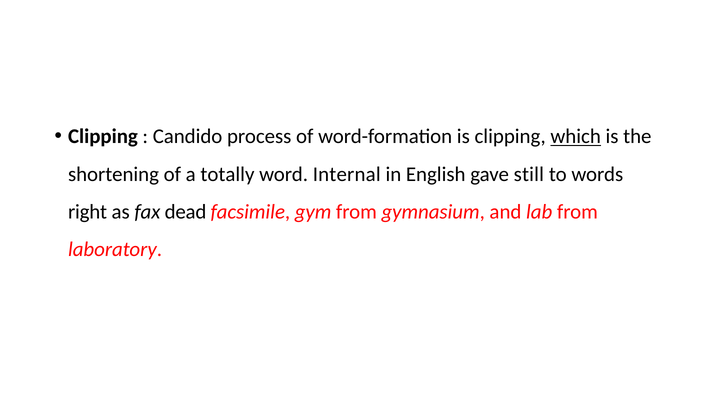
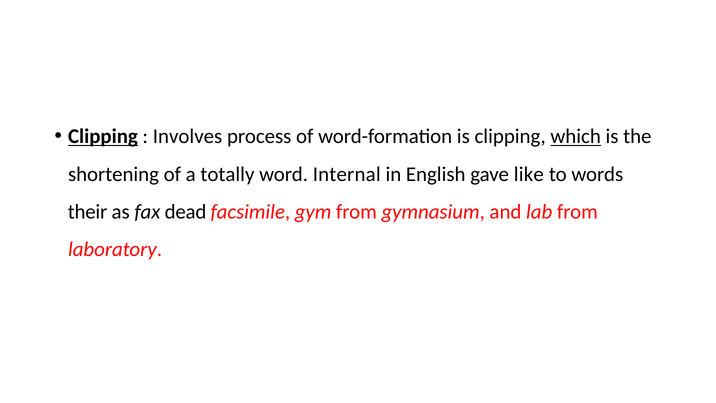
Clipping at (103, 136) underline: none -> present
Candido: Candido -> Involves
still: still -> like
right: right -> their
